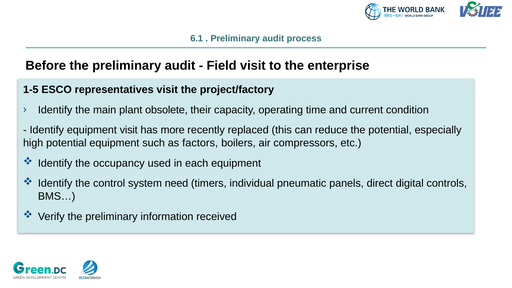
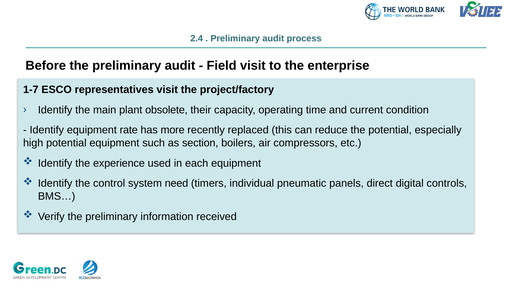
6.1: 6.1 -> 2.4
1-5: 1-5 -> 1-7
equipment visit: visit -> rate
factors: factors -> section
occupancy: occupancy -> experience
